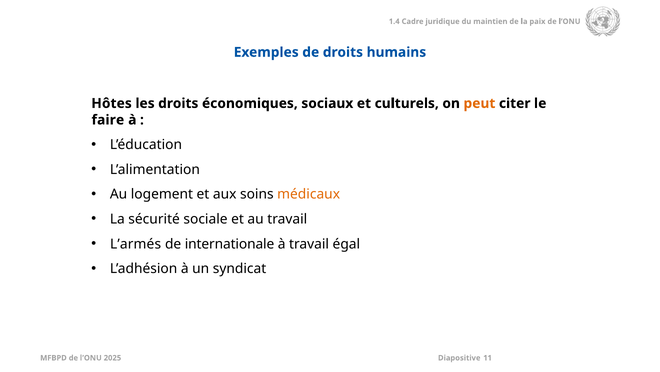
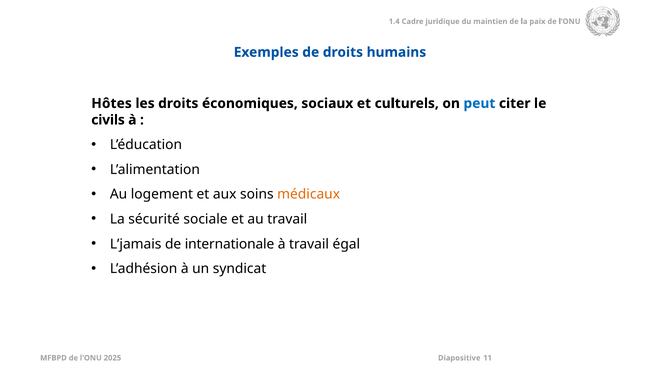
peut colour: orange -> blue
faire: faire -> civils
L’armés: L’armés -> L’jamais
